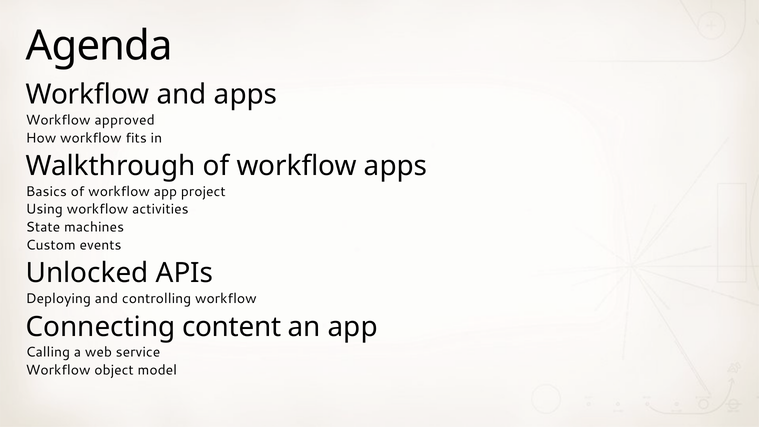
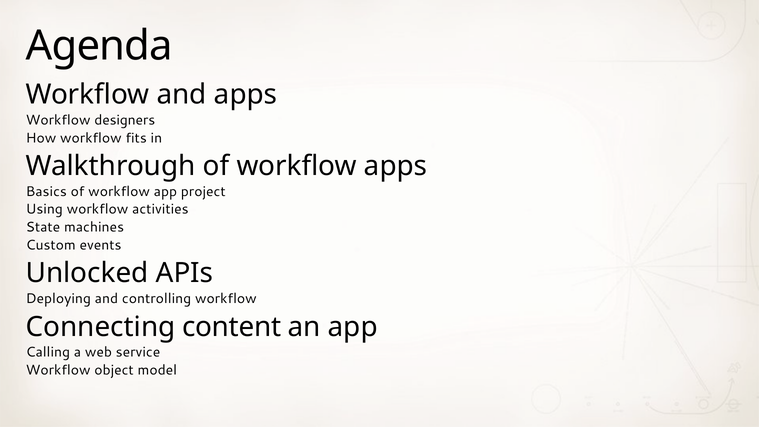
approved: approved -> designers
